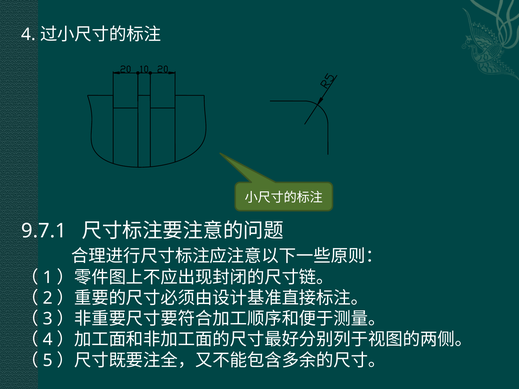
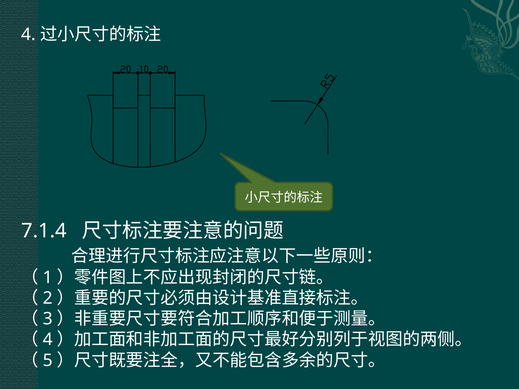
9.7.1: 9.7.1 -> 7.1.4
